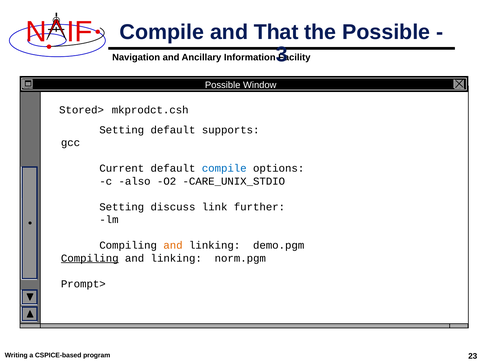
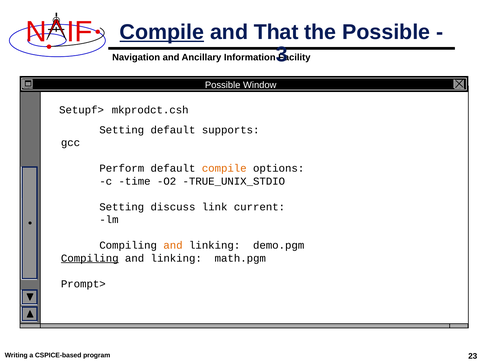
Compile at (162, 32) underline: none -> present
Stored>: Stored> -> Setupf>
Current: Current -> Perform
compile at (224, 169) colour: blue -> orange
also: also -> time
CARE_UNIX_STDIO: CARE_UNIX_STDIO -> TRUE_UNIX_STDIO
further: further -> current
norm.pgm: norm.pgm -> math.pgm
